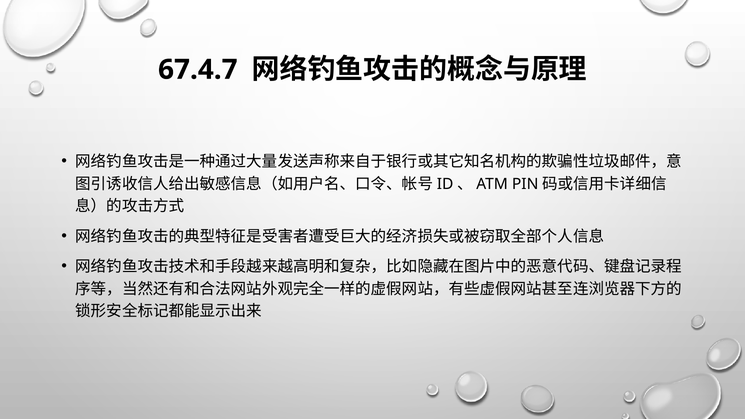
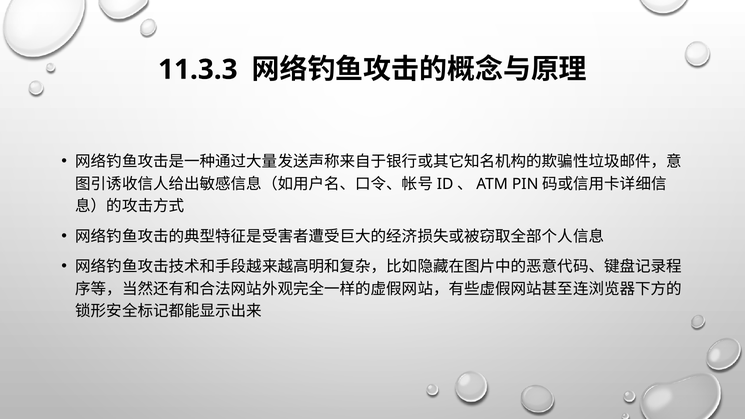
67.4.7: 67.4.7 -> 11.3.3
